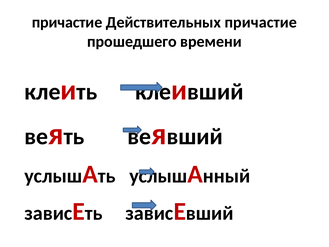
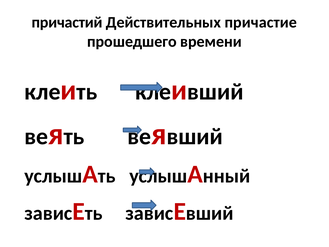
причастие at (67, 22): причастие -> причастий
